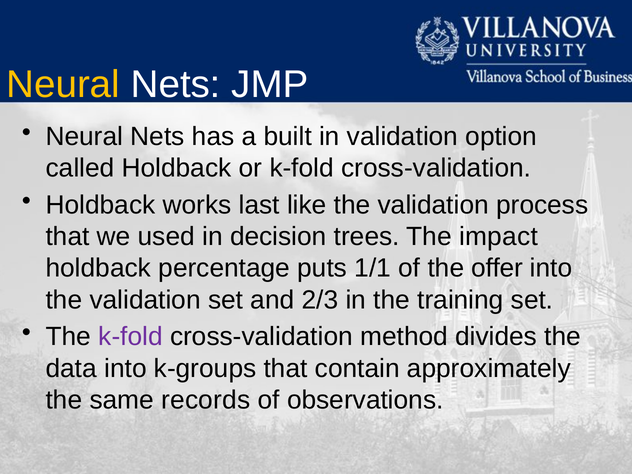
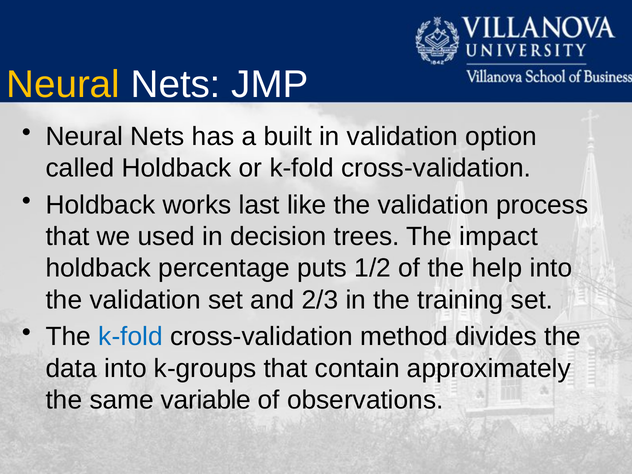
1/1: 1/1 -> 1/2
offer: offer -> help
k-fold at (131, 337) colour: purple -> blue
records: records -> variable
